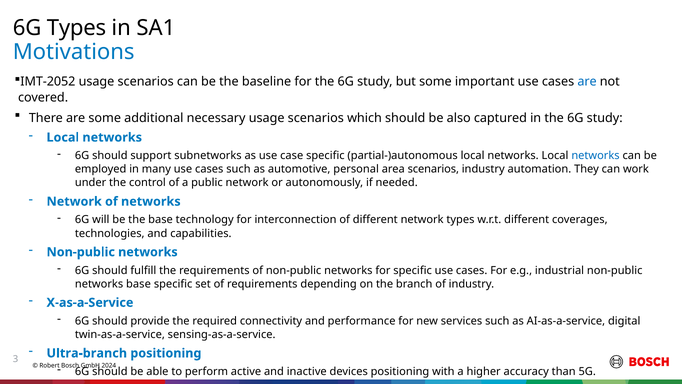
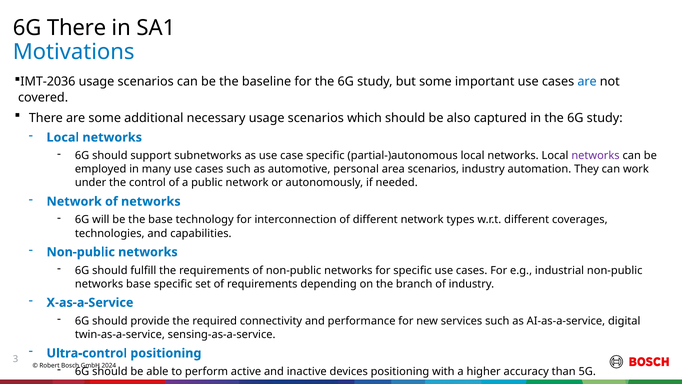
6G Types: Types -> There
IMT-2052: IMT-2052 -> IMT-2036
networks at (596, 156) colour: blue -> purple
Ultra-branch: Ultra-branch -> Ultra-control
